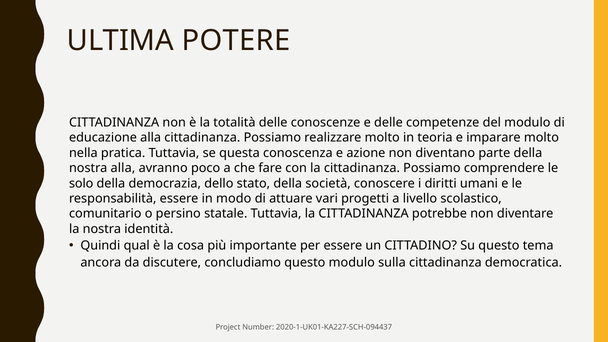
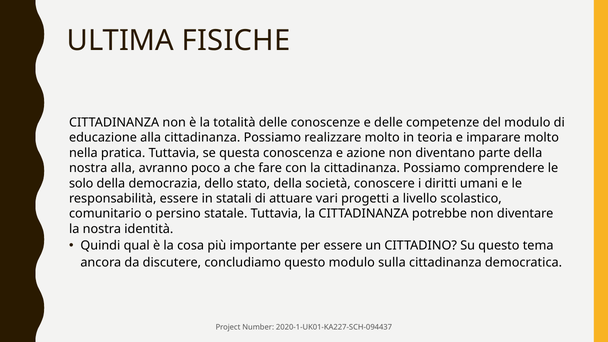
POTERE: POTERE -> FISICHE
modo: modo -> statali
